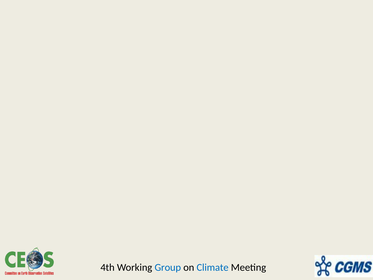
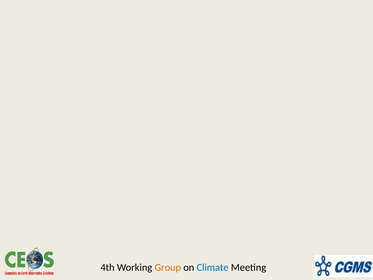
Group colour: blue -> orange
